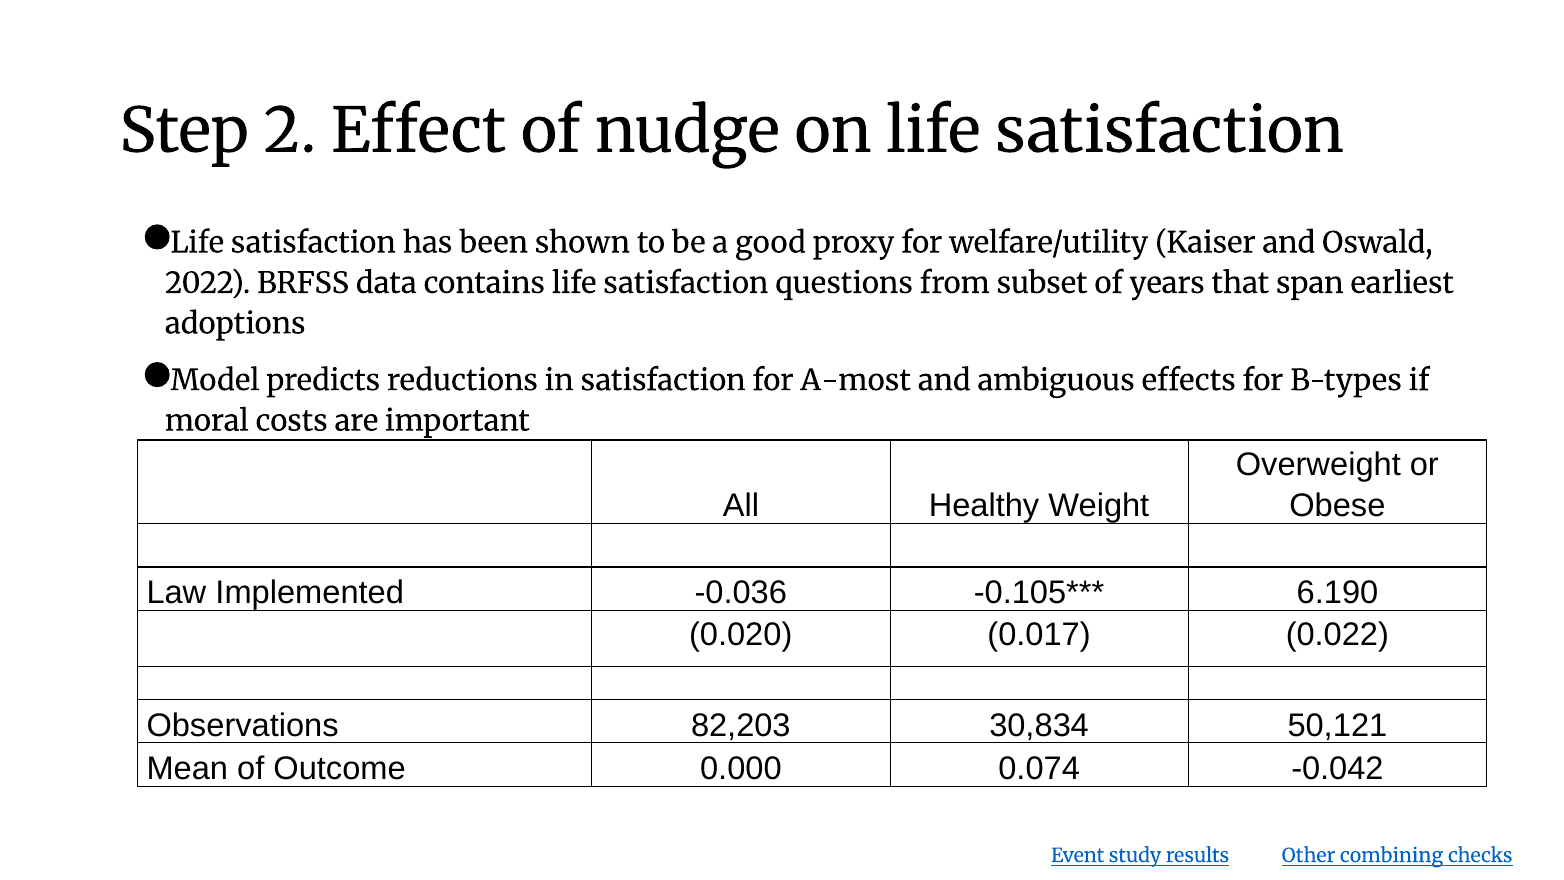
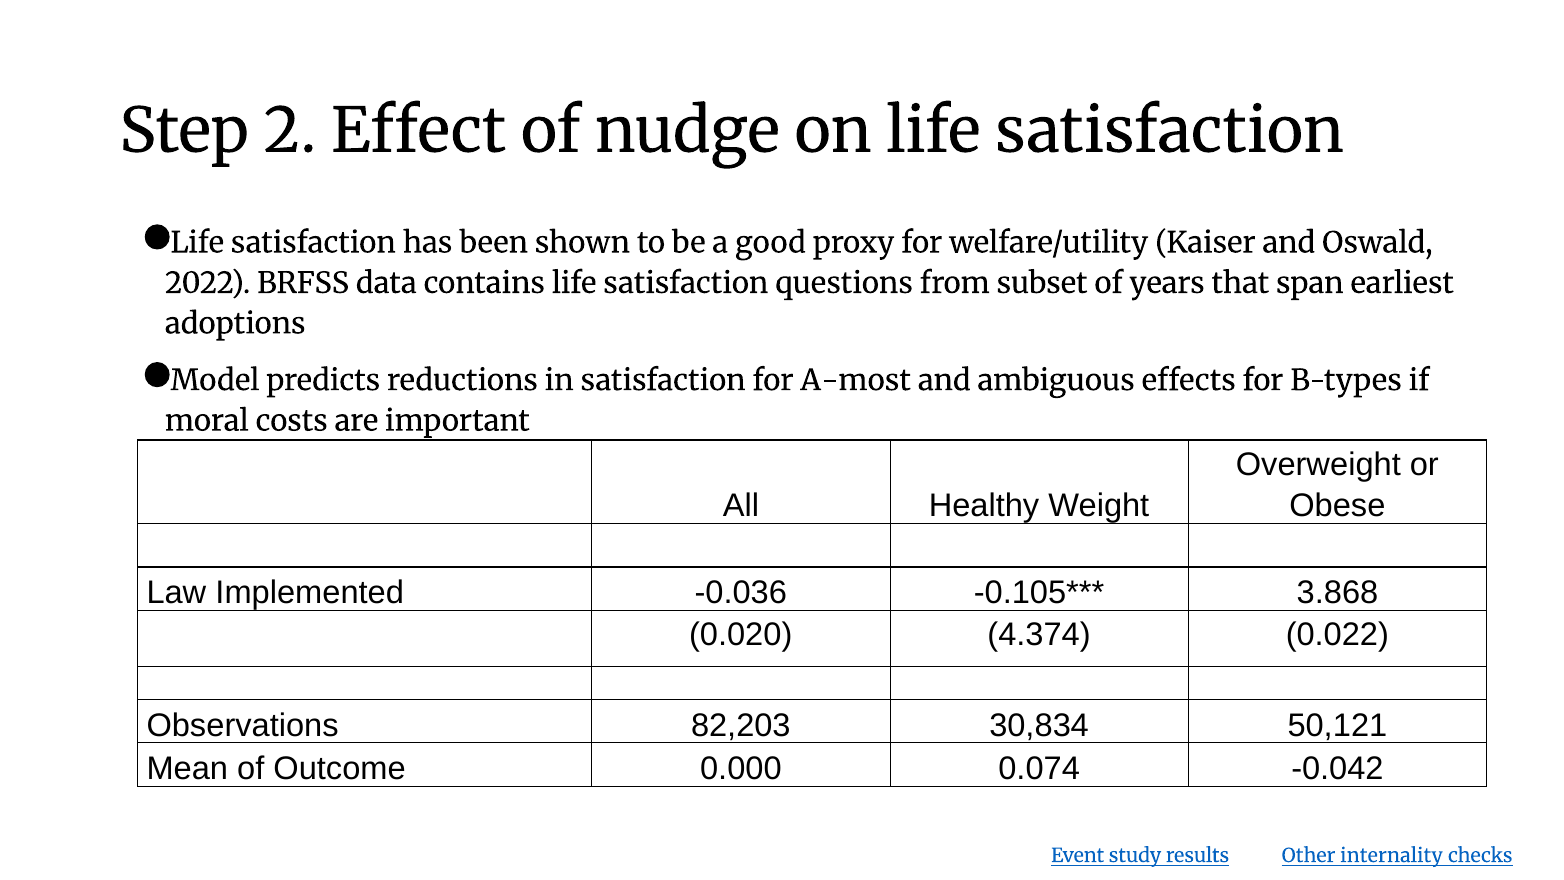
6.190: 6.190 -> 3.868
0.017: 0.017 -> 4.374
combining: combining -> internality
